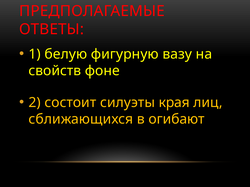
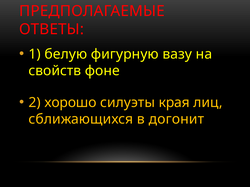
состоит: состоит -> хорошо
огибают: огибают -> догонит
